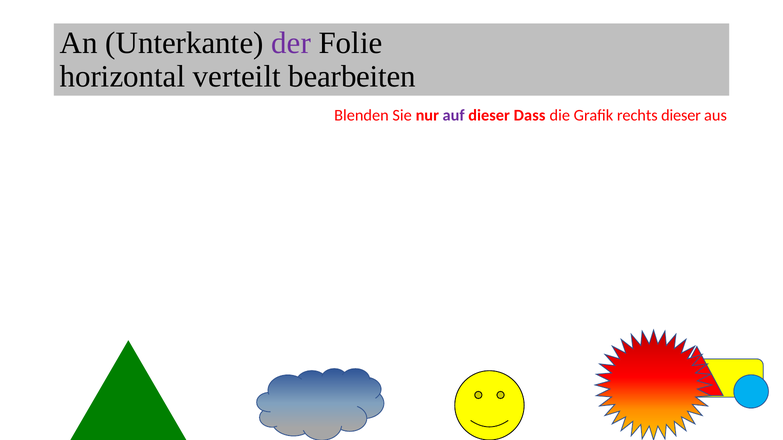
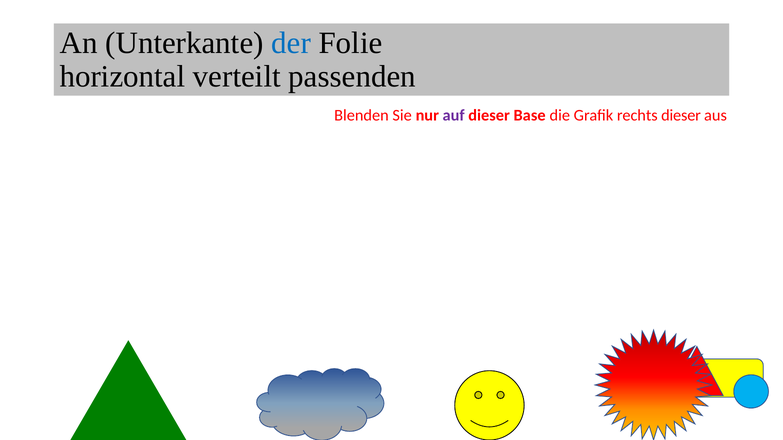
der colour: purple -> blue
bearbeiten: bearbeiten -> passenden
Dass: Dass -> Base
